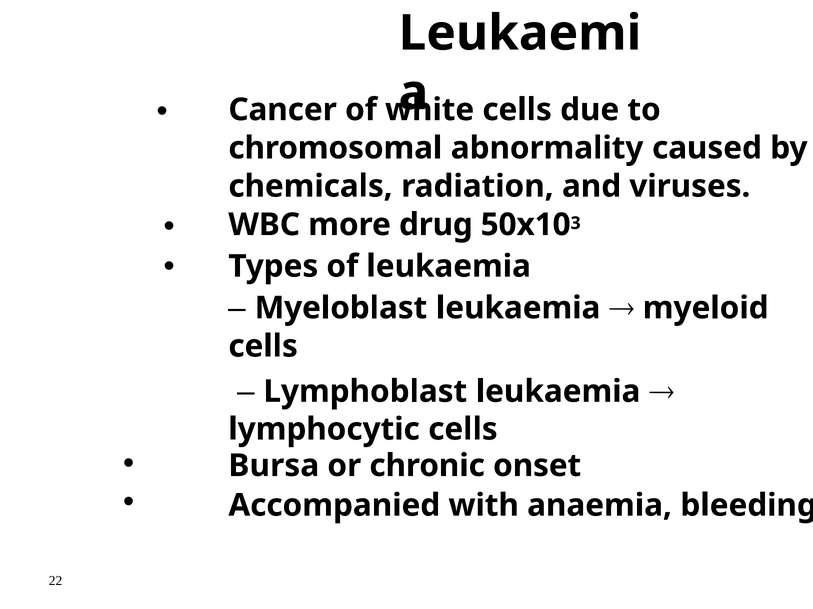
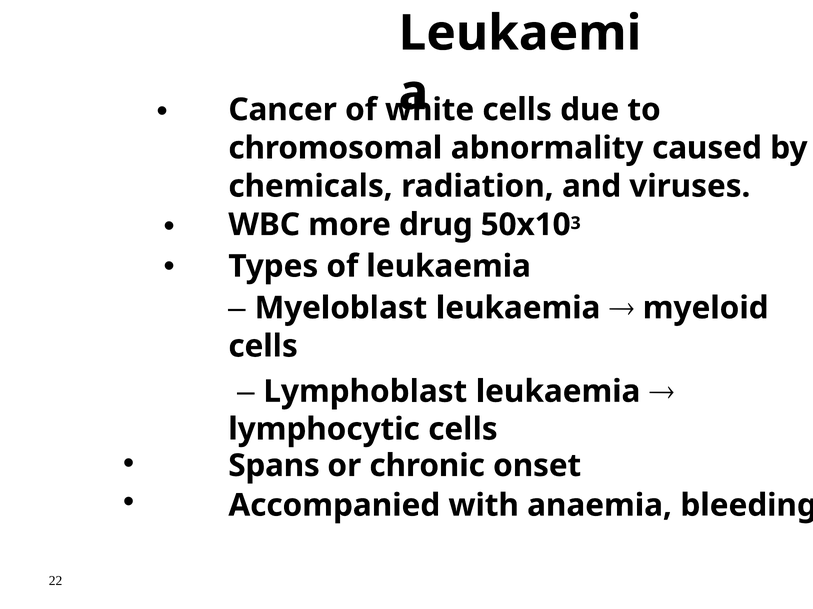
Bursa: Bursa -> Spans
